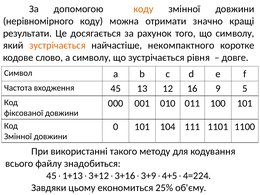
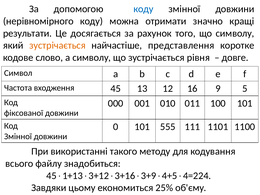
коду at (144, 9) colour: orange -> blue
некомпактного: некомпактного -> представлення
104: 104 -> 555
